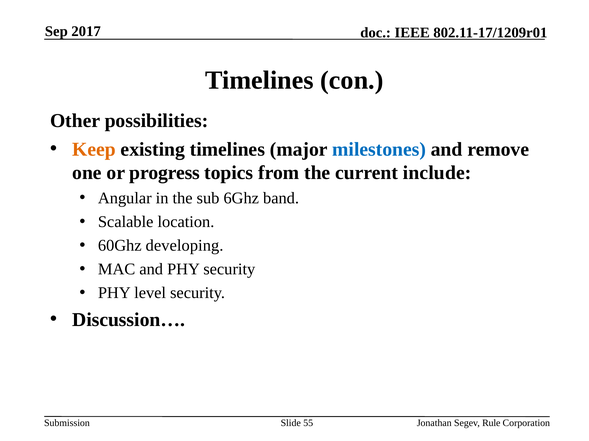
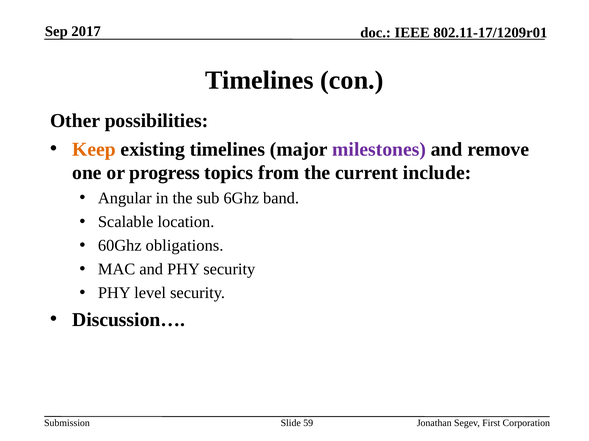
milestones colour: blue -> purple
developing: developing -> obligations
55: 55 -> 59
Rule: Rule -> First
